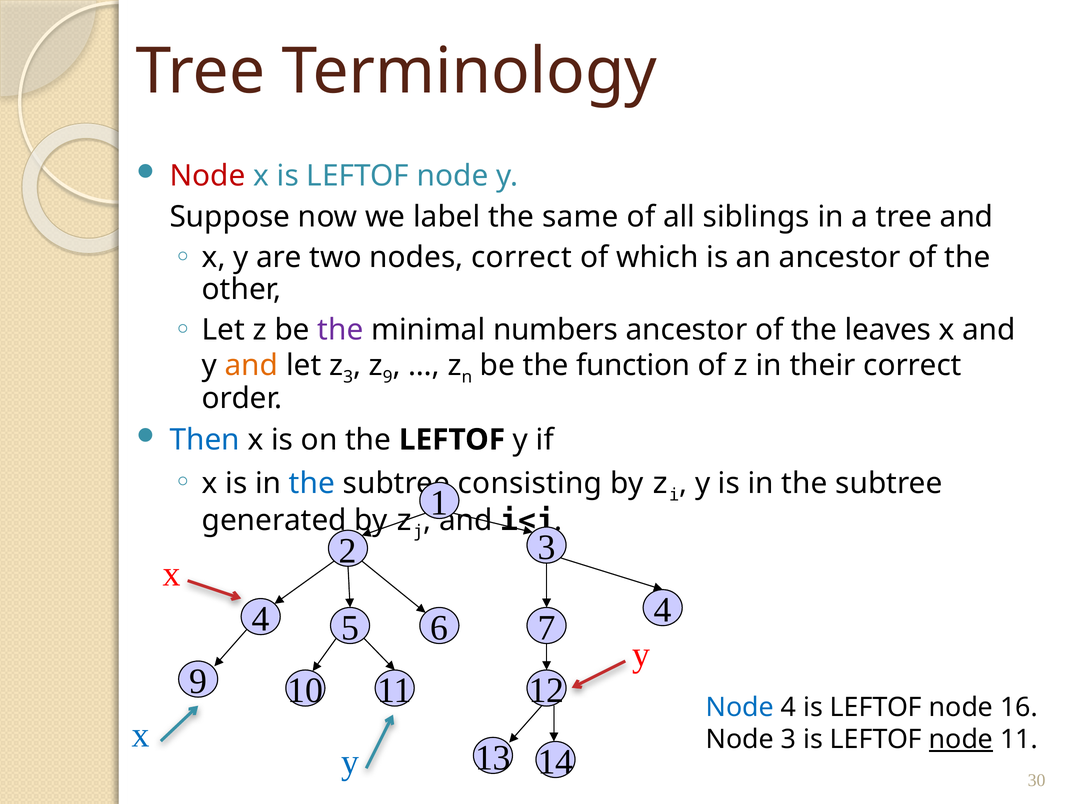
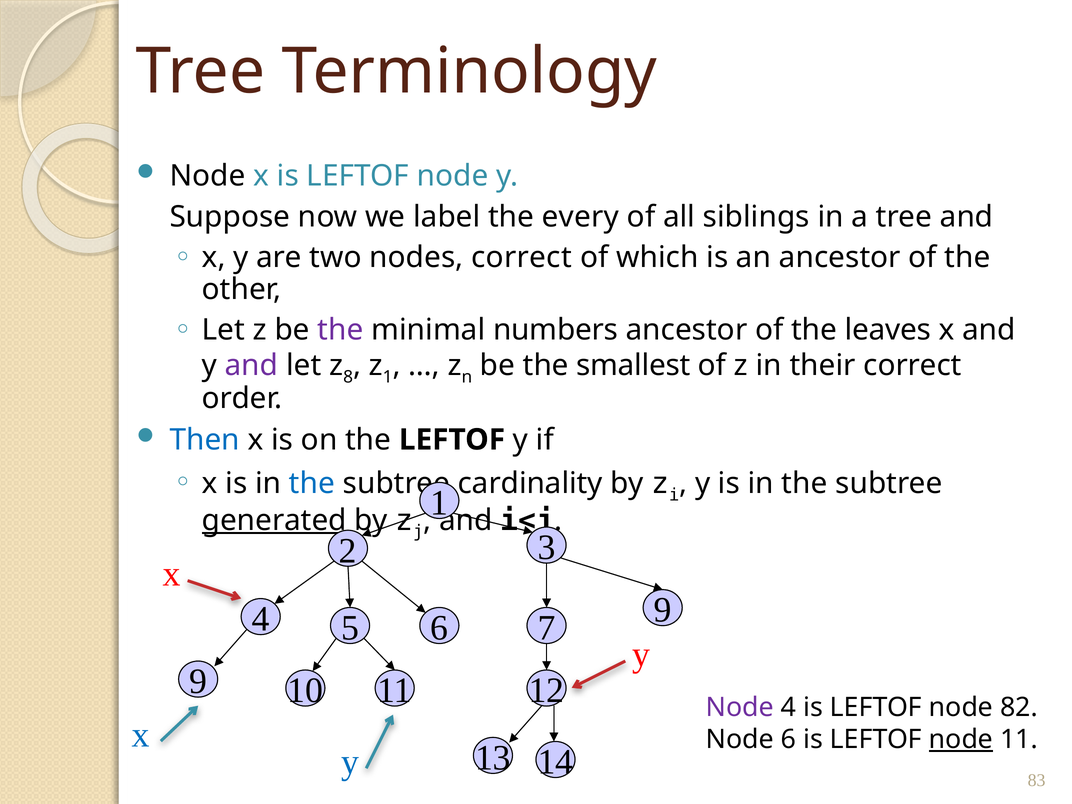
Node at (208, 176) colour: red -> black
same: same -> every
and at (251, 366) colour: orange -> purple
z 3: 3 -> 8
z 9: 9 -> 1
function: function -> smallest
consisting: consisting -> cardinality
generated underline: none -> present
7 4: 4 -> 9
Node at (740, 707) colour: blue -> purple
16: 16 -> 82
Node 3: 3 -> 6
30: 30 -> 83
